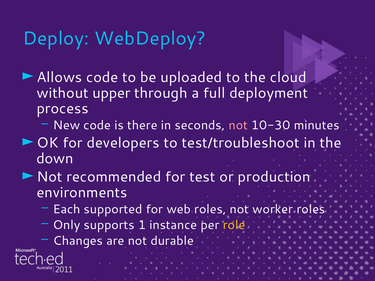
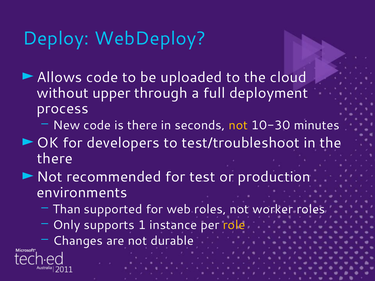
not at (238, 125) colour: pink -> yellow
down at (55, 159): down -> there
Each: Each -> Than
